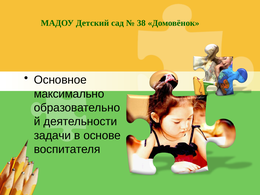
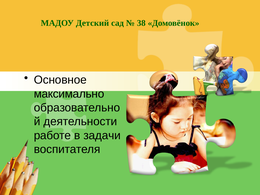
задачи: задачи -> работе
основе: основе -> задачи
